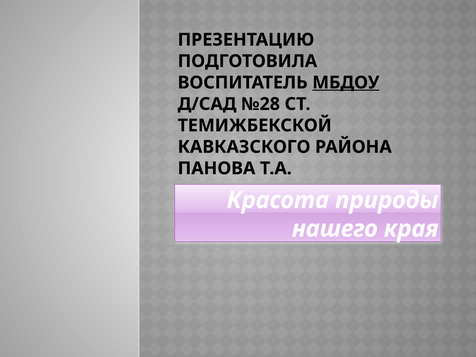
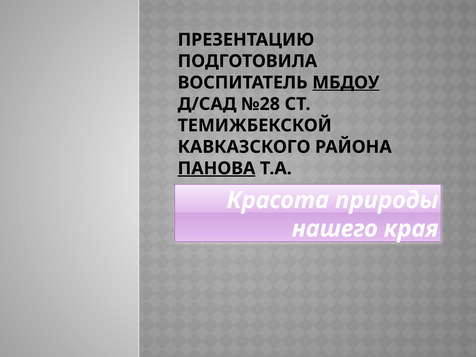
ПАНОВА underline: none -> present
